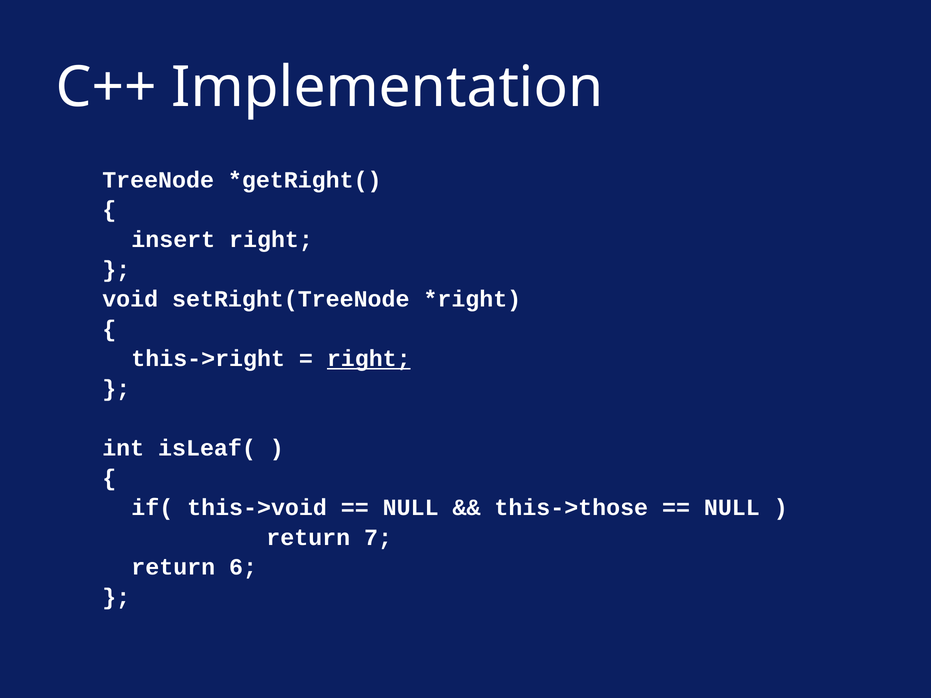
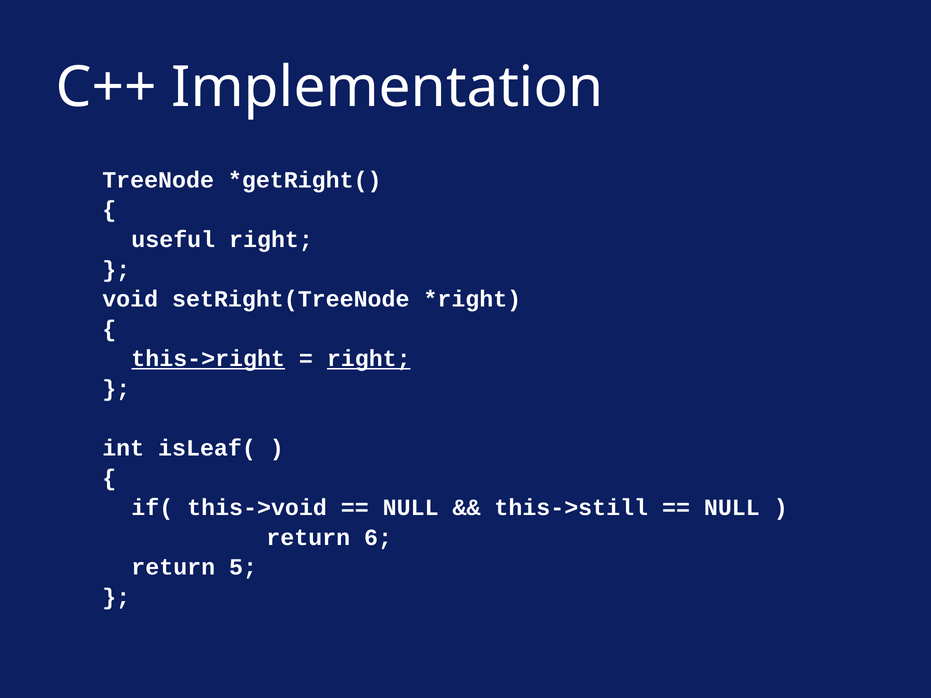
insert: insert -> useful
this->right underline: none -> present
this->those: this->those -> this->still
7: 7 -> 6
6: 6 -> 5
